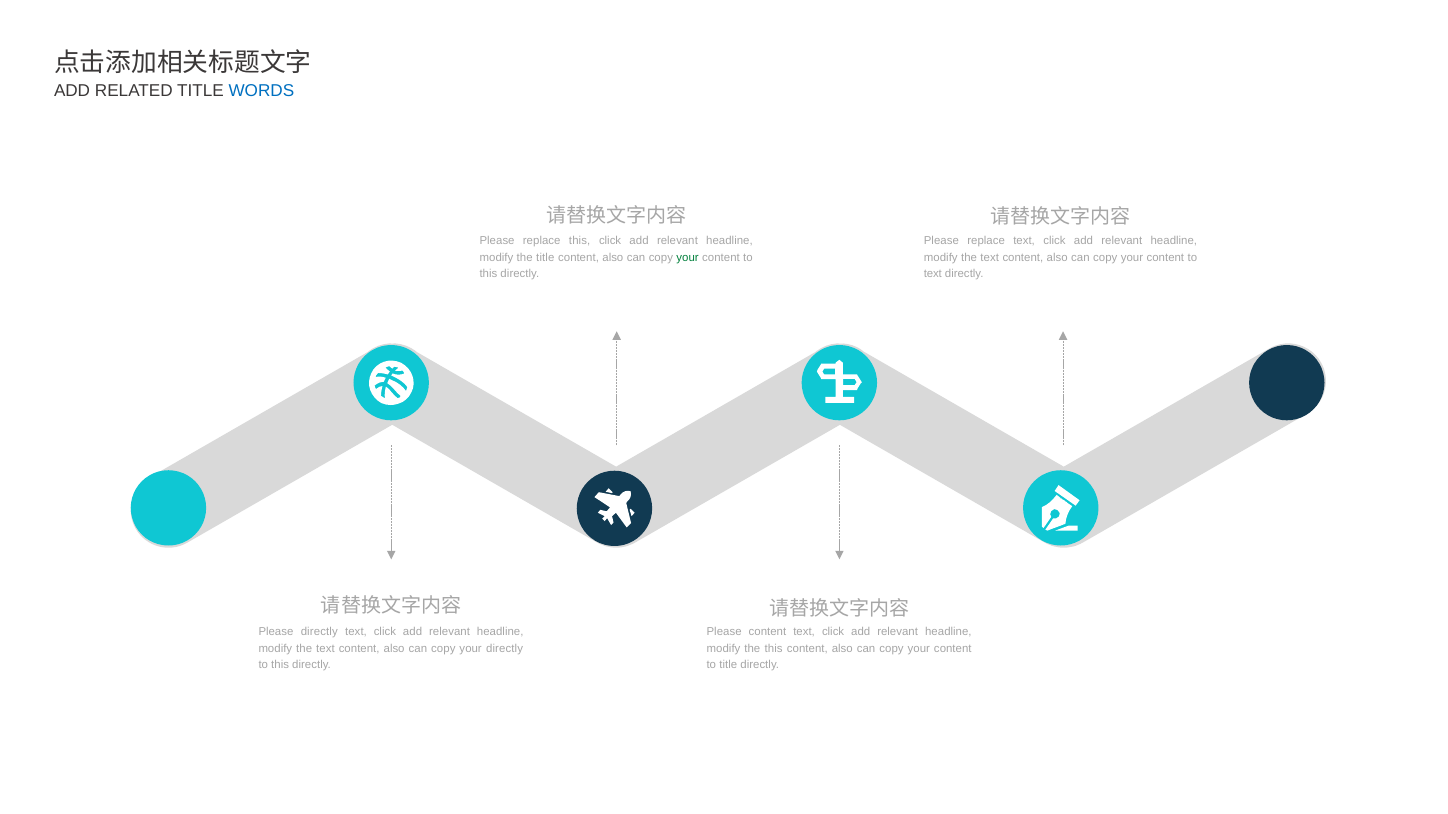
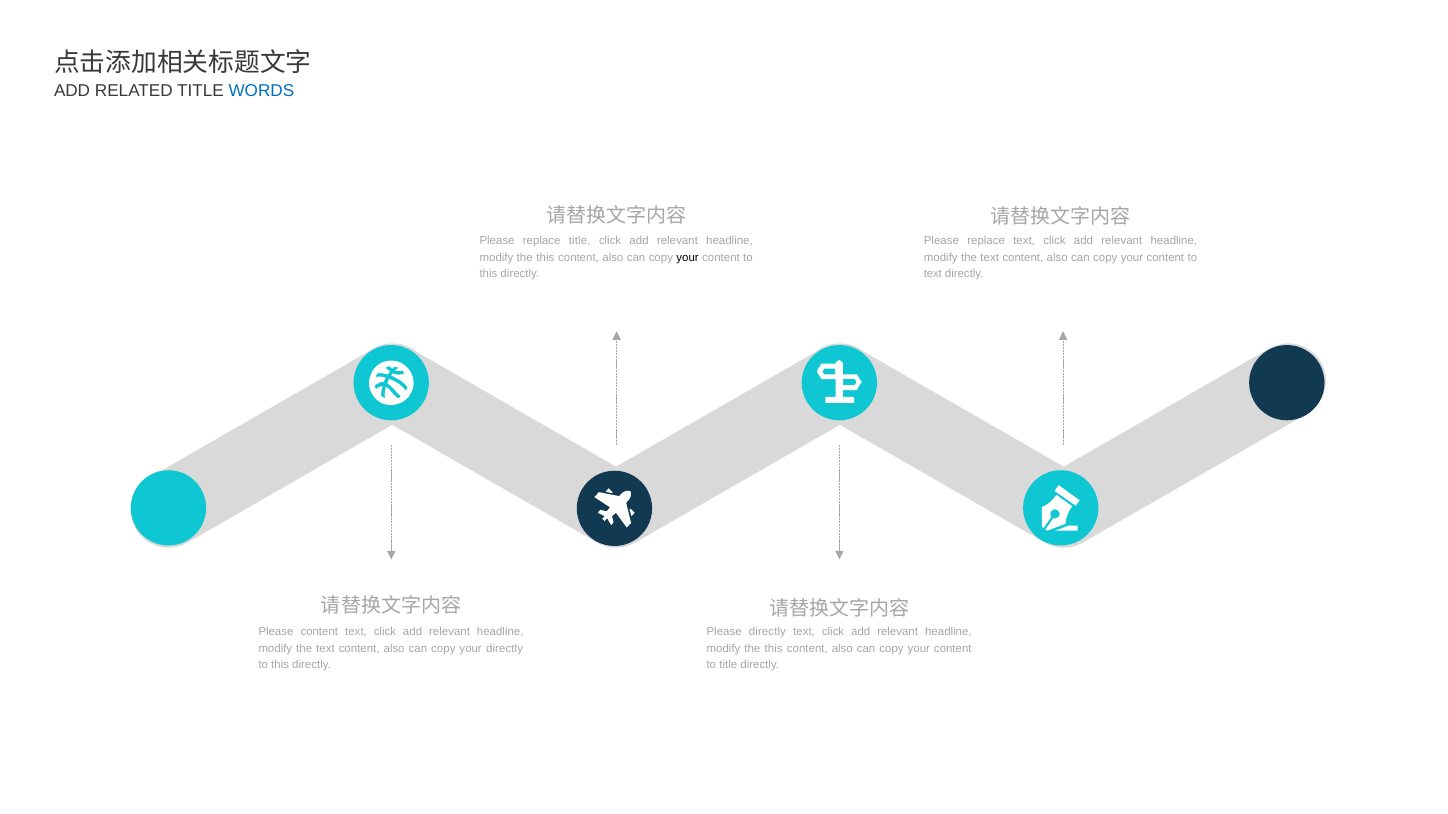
replace this: this -> title
title at (545, 257): title -> this
your at (688, 257) colour: green -> black
Please directly: directly -> content
Please content: content -> directly
